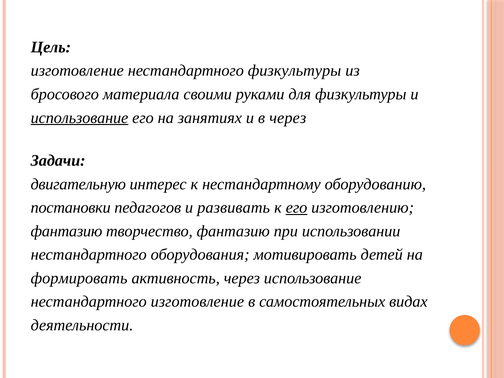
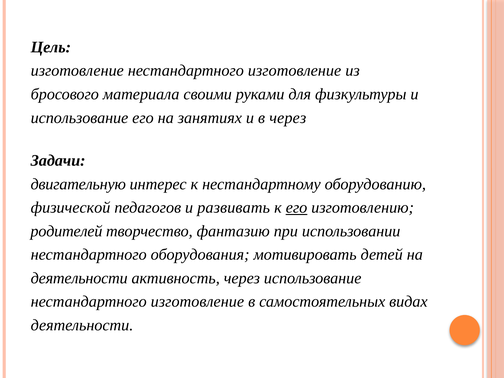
изготовление нестандартного физкультуры: физкультуры -> изготовление
использование at (79, 118) underline: present -> none
постановки: постановки -> физической
фантазию at (66, 231): фантазию -> родителей
формировать at (79, 278): формировать -> деятельности
